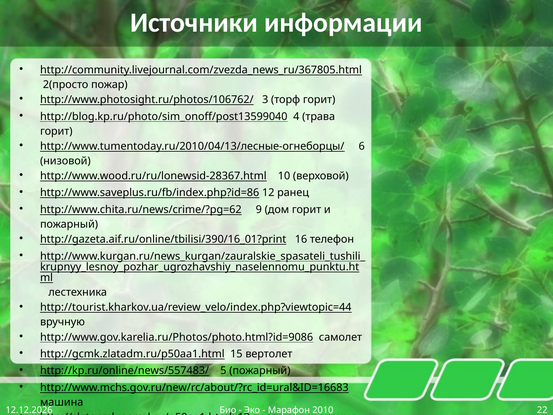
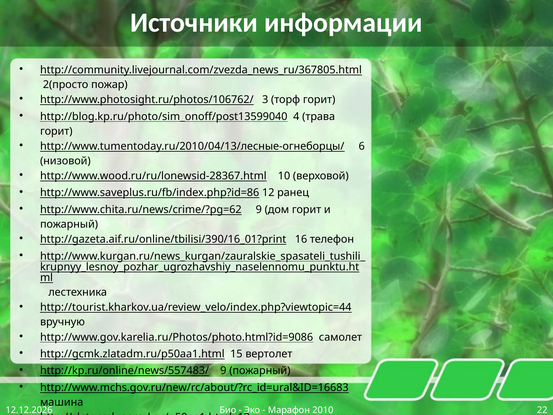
http://kp.ru/online/news/557483/ 5: 5 -> 9
